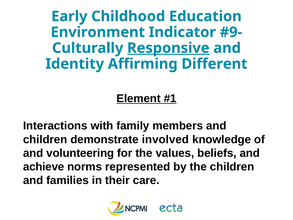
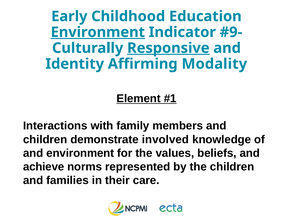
Environment at (98, 32) underline: none -> present
Different: Different -> Modality
and volunteering: volunteering -> environment
